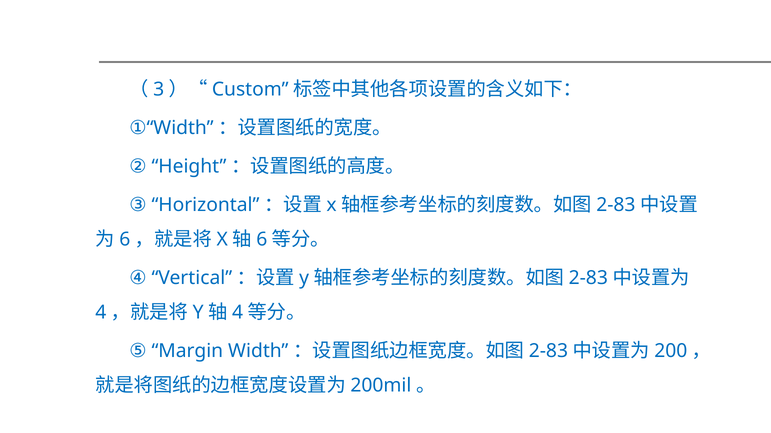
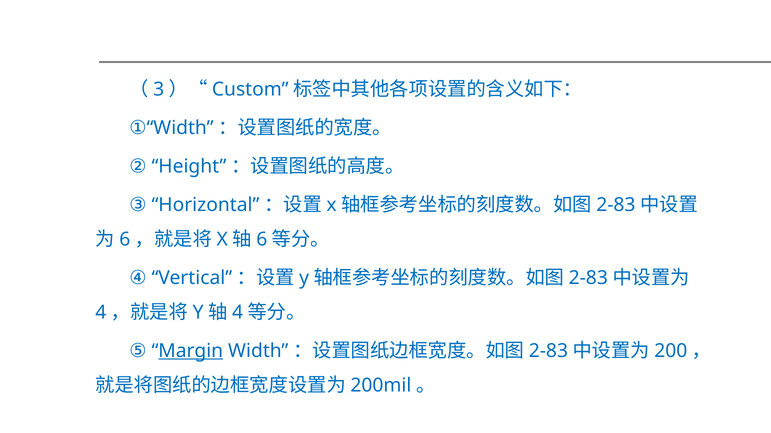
Margin underline: none -> present
